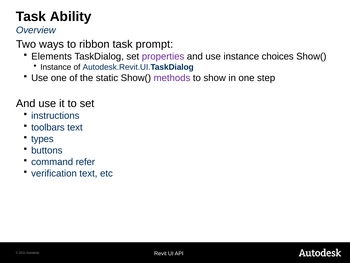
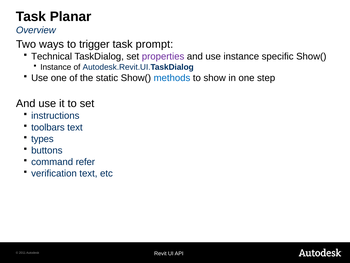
Ability: Ability -> Planar
ribbon: ribbon -> trigger
Elements: Elements -> Technical
choices: choices -> specific
methods colour: purple -> blue
